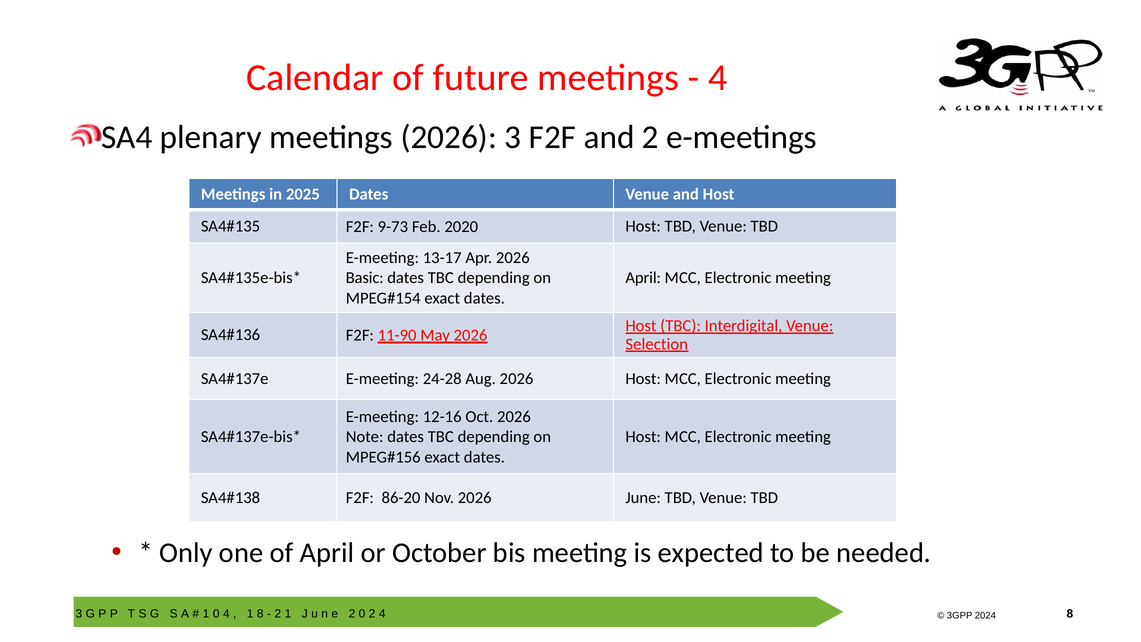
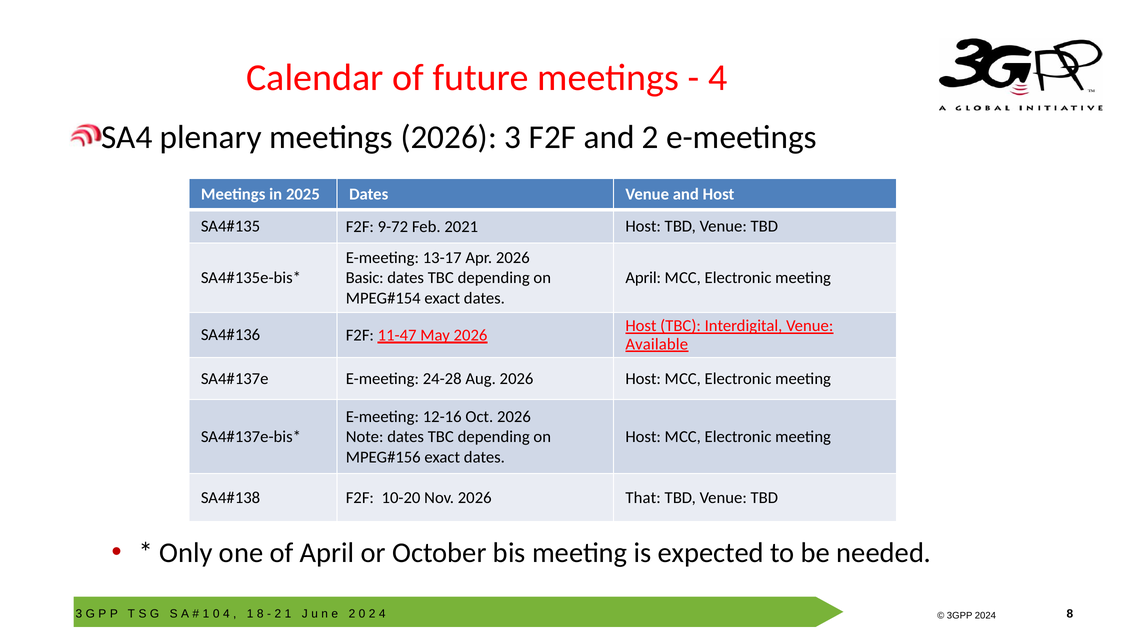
9-73: 9-73 -> 9-72
2020: 2020 -> 2021
11-90: 11-90 -> 11-47
Selection: Selection -> Available
86-20: 86-20 -> 10-20
June: June -> That
